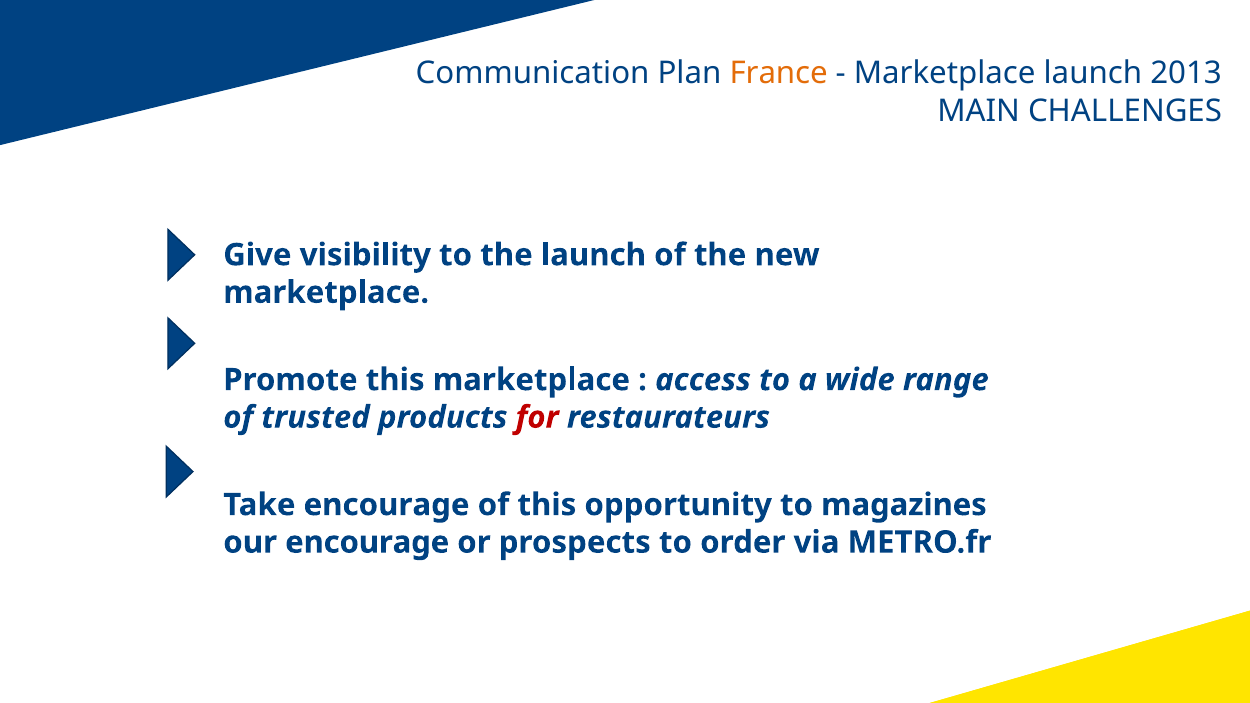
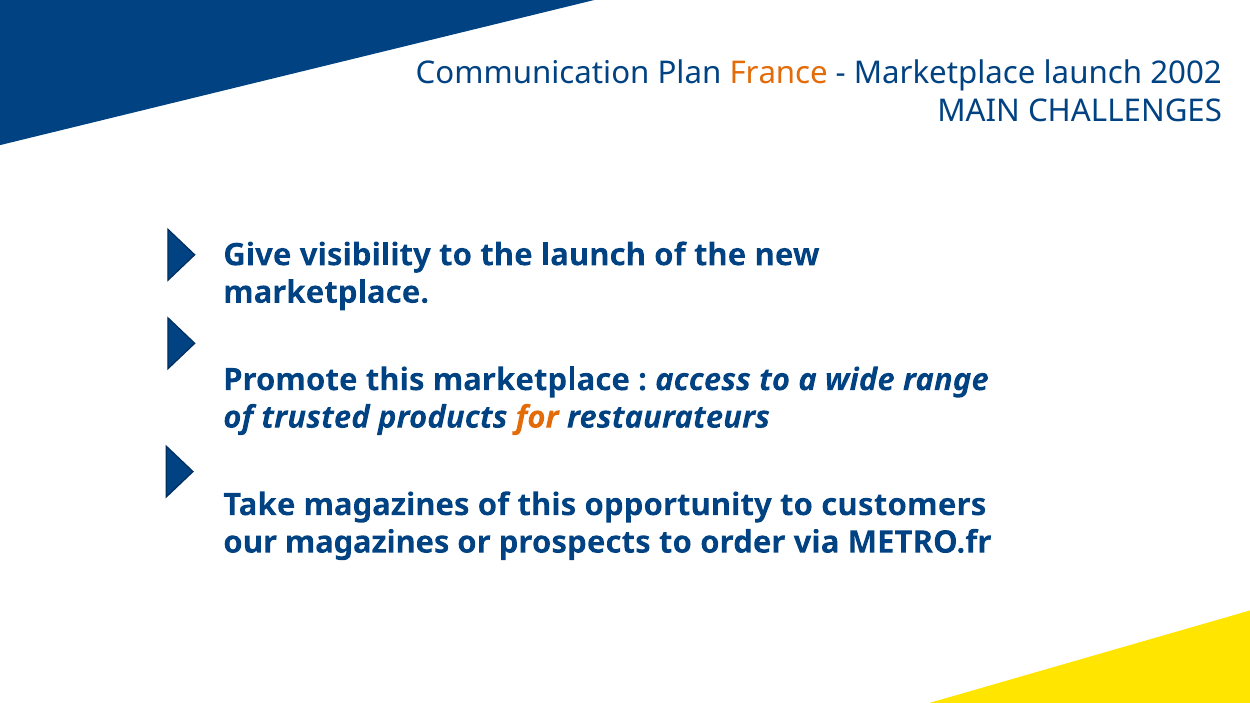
2013: 2013 -> 2002
for colour: red -> orange
Take encourage: encourage -> magazines
magazines: magazines -> customers
our encourage: encourage -> magazines
